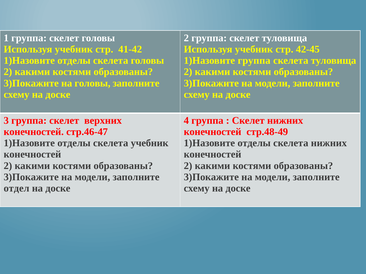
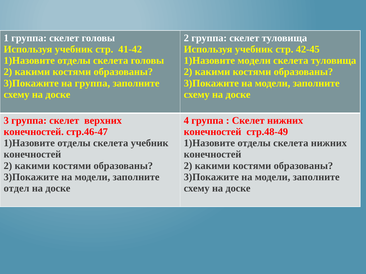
1)Назовите группа: группа -> модели
на головы: головы -> группа
